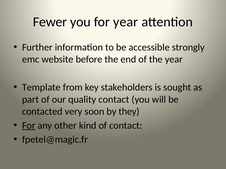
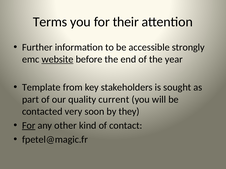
Fewer: Fewer -> Terms
for year: year -> their
website underline: none -> present
quality contact: contact -> current
